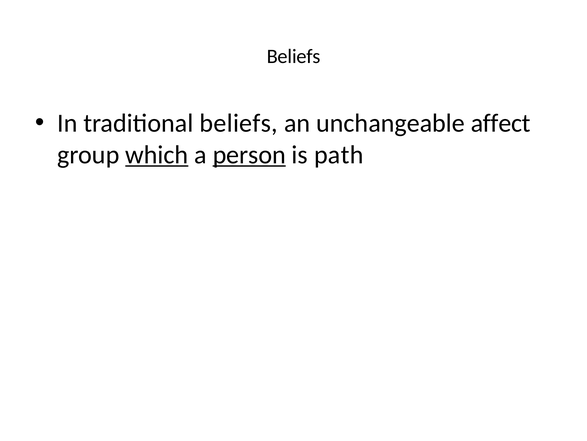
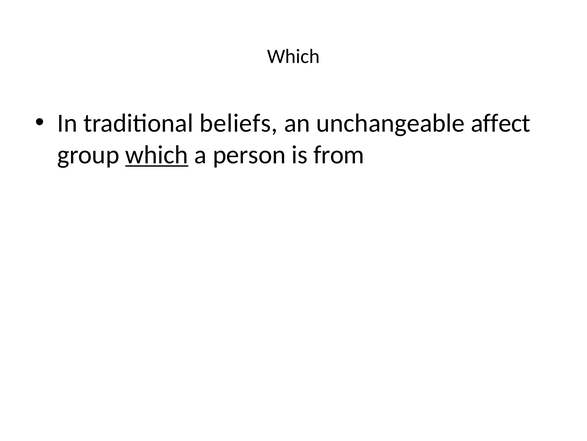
Beliefs at (294, 56): Beliefs -> Which
person underline: present -> none
path: path -> from
